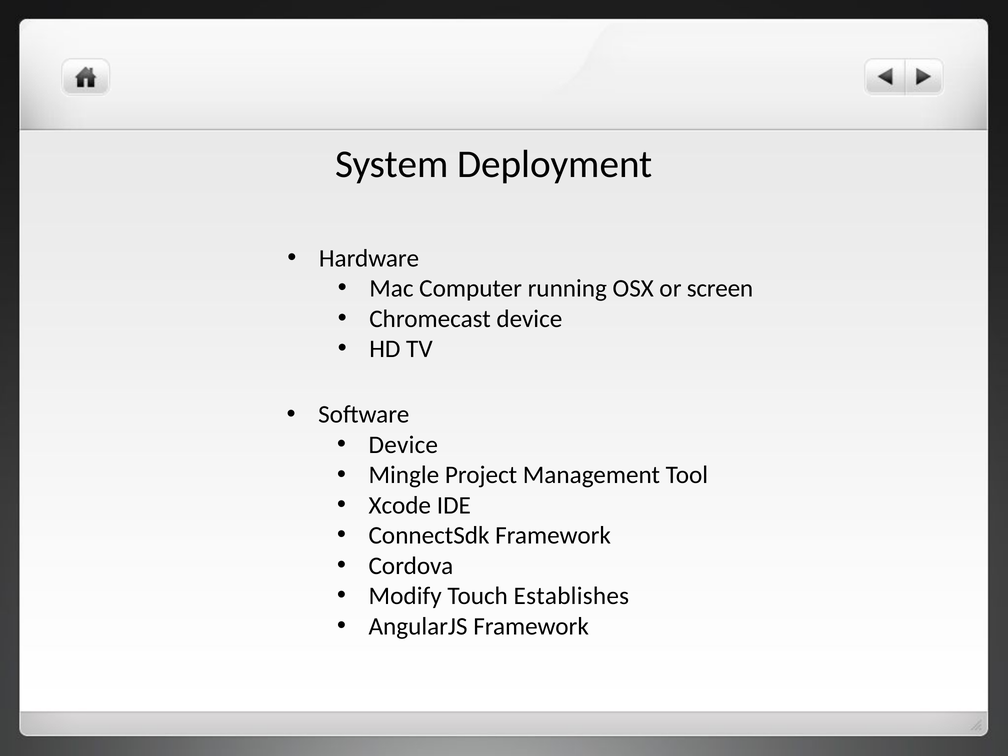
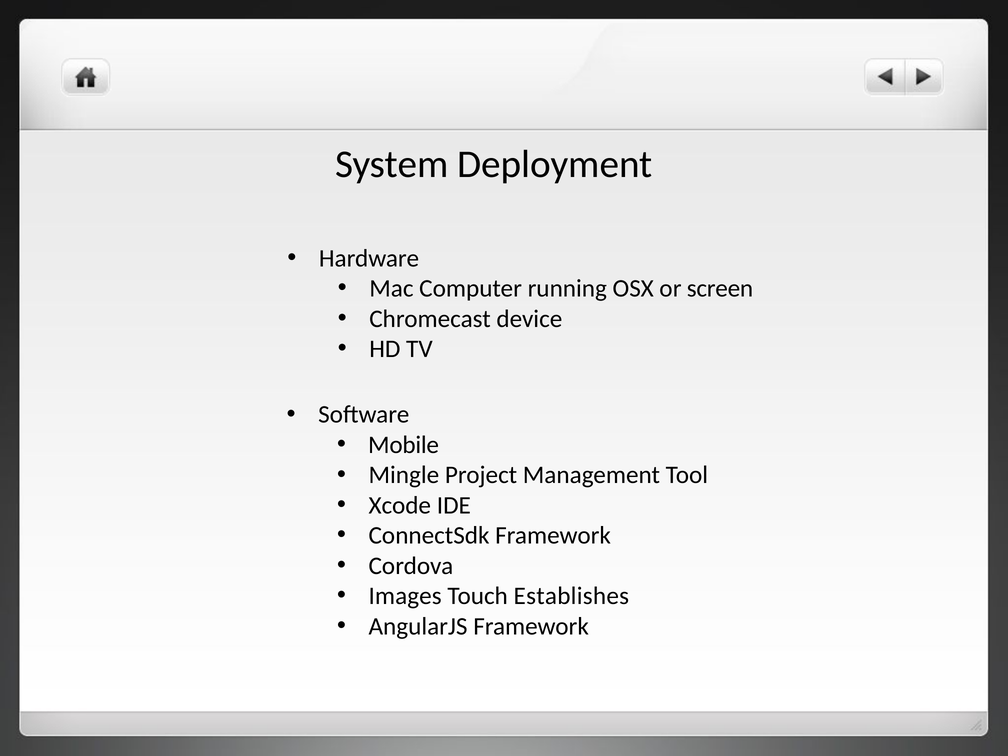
Device at (403, 445): Device -> Mobile
Modify: Modify -> Images
